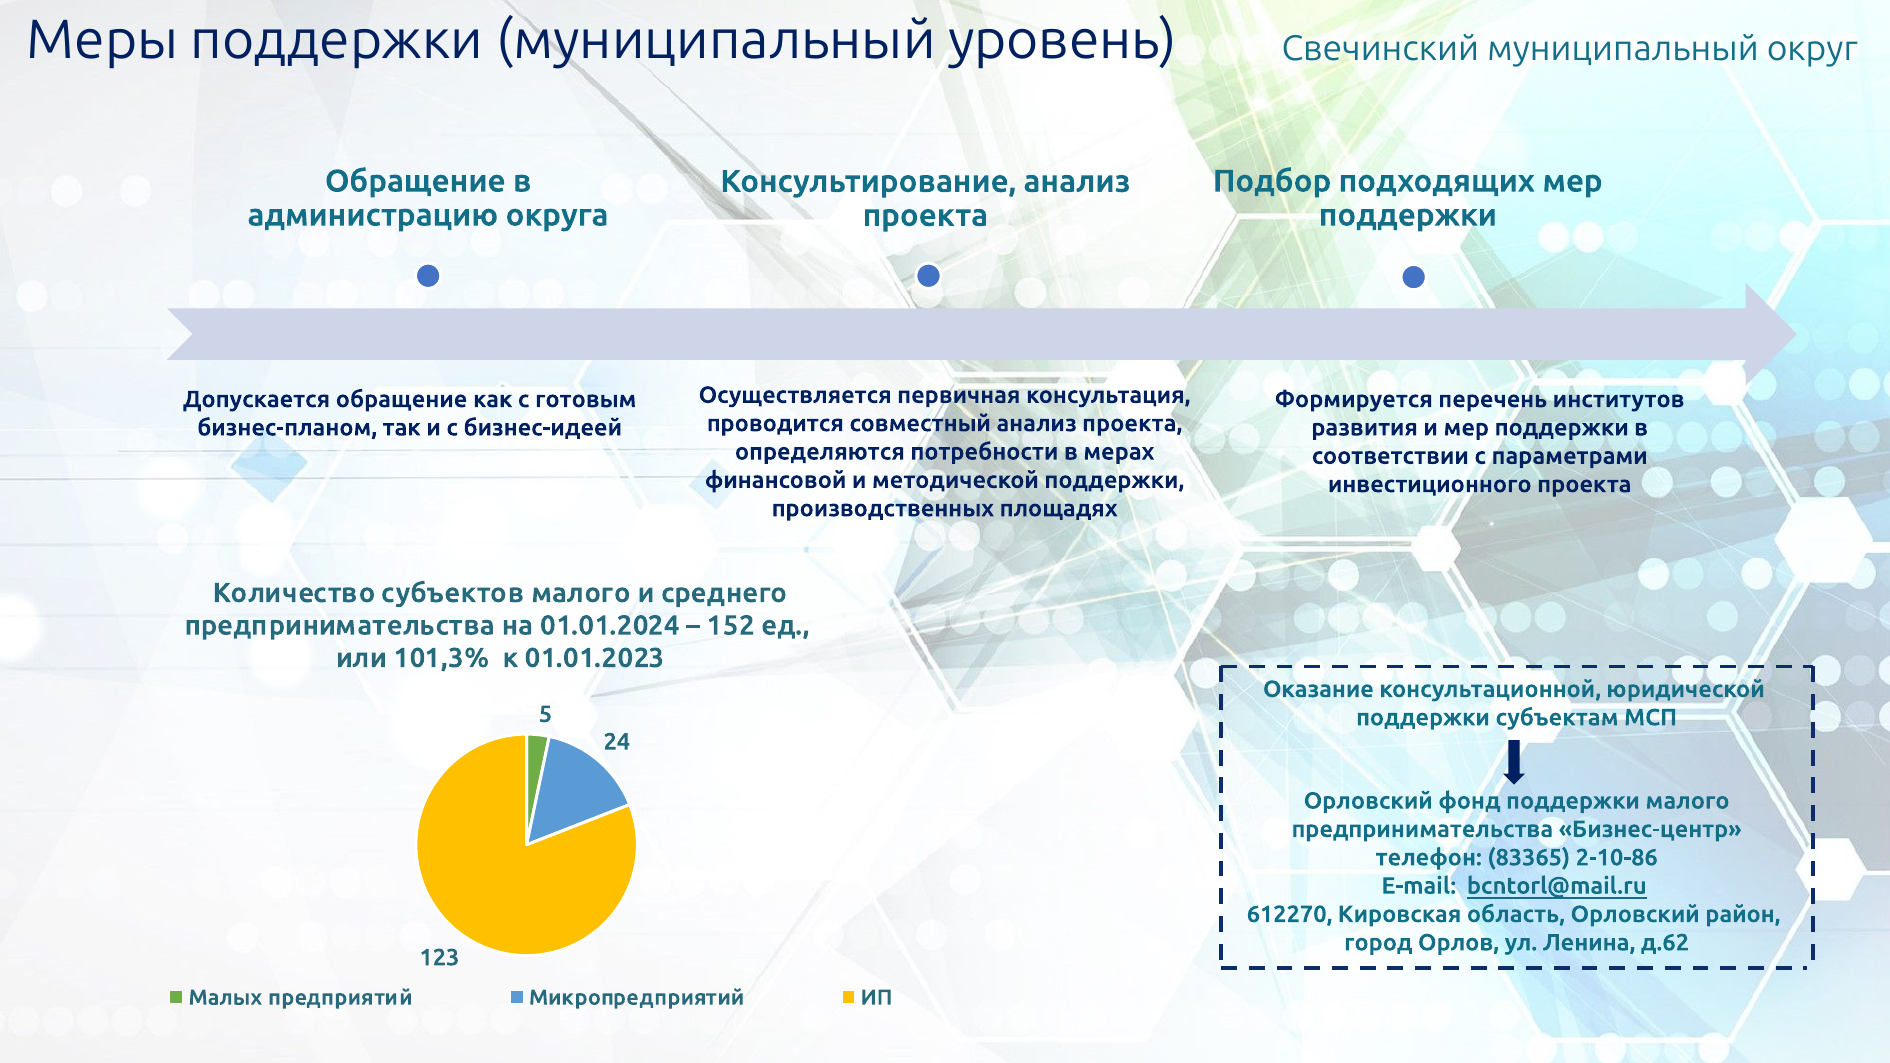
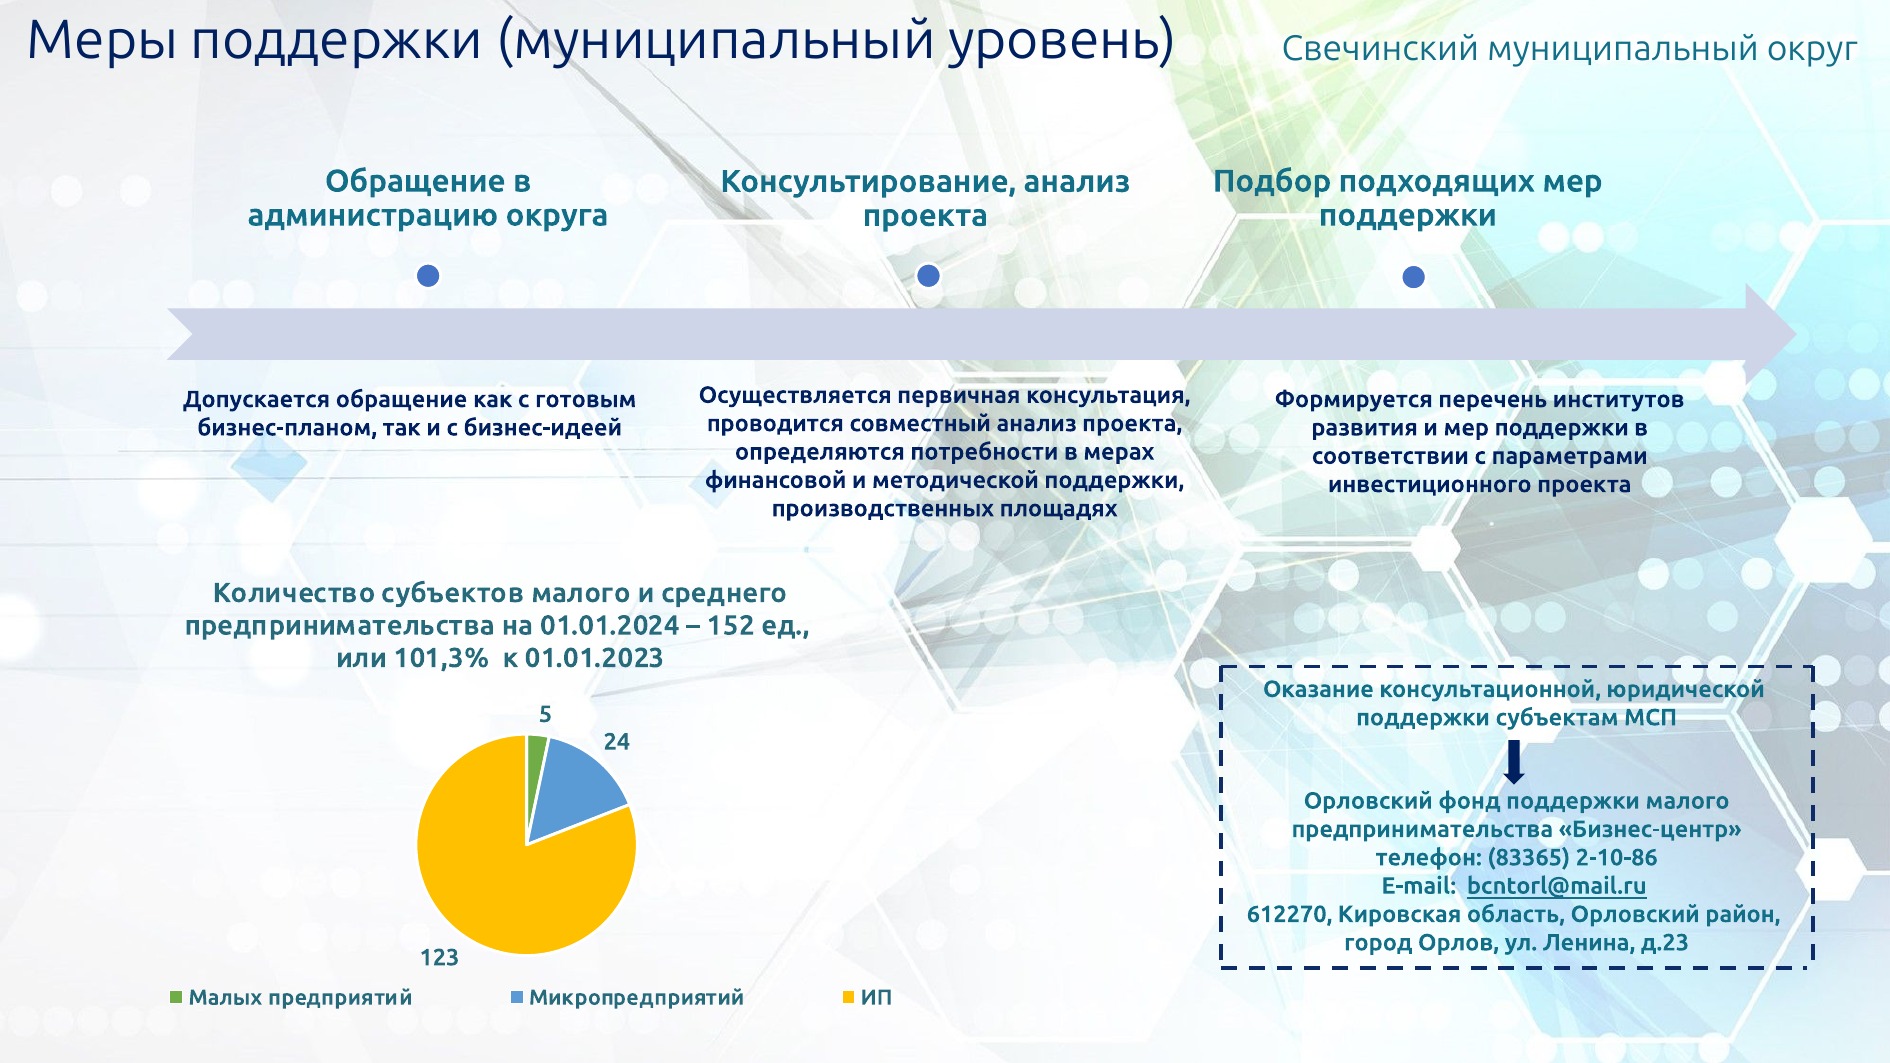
д.62: д.62 -> д.23
